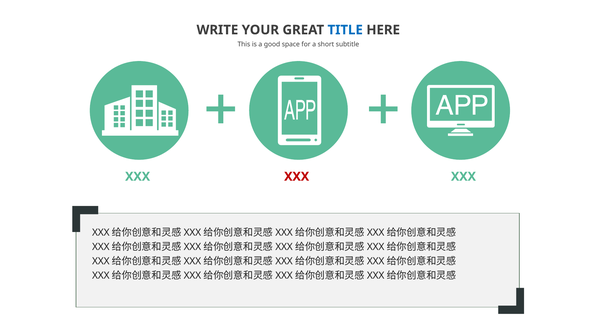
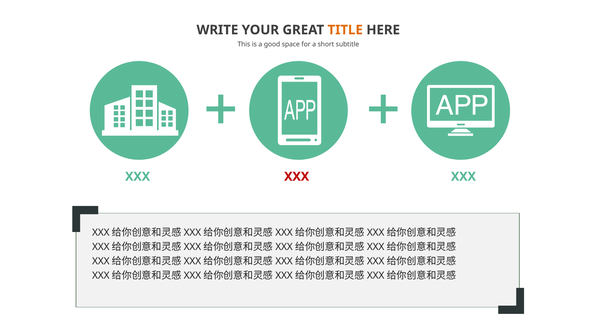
TITLE colour: blue -> orange
